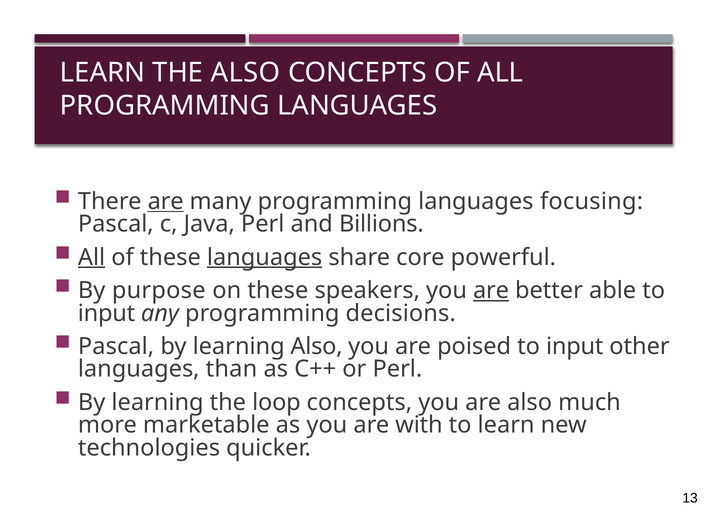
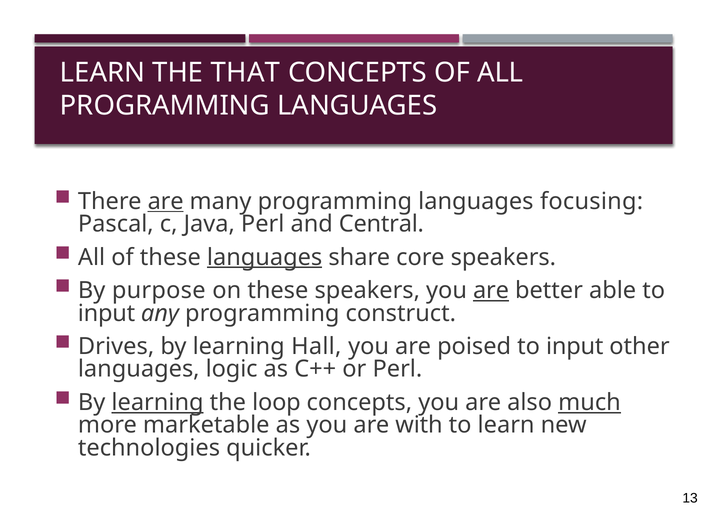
THE ALSO: ALSO -> THAT
Billions: Billions -> Central
All at (92, 257) underline: present -> none
core powerful: powerful -> speakers
decisions: decisions -> construct
Pascal at (116, 347): Pascal -> Drives
learning Also: Also -> Hall
than: than -> logic
learning at (158, 402) underline: none -> present
much underline: none -> present
